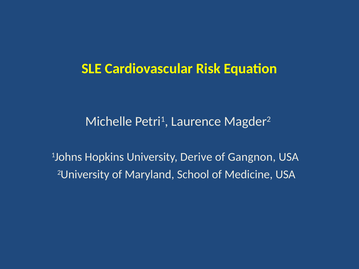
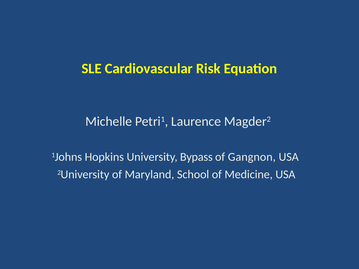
Derive: Derive -> Bypass
